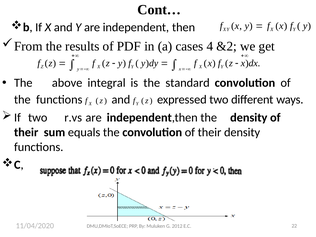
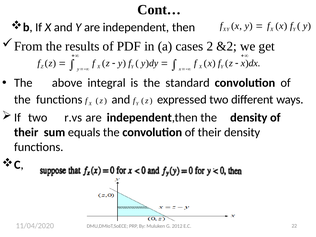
4: 4 -> 2
